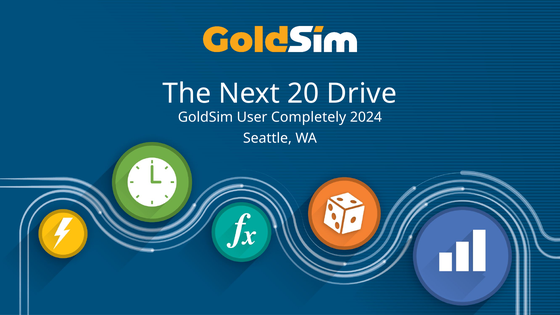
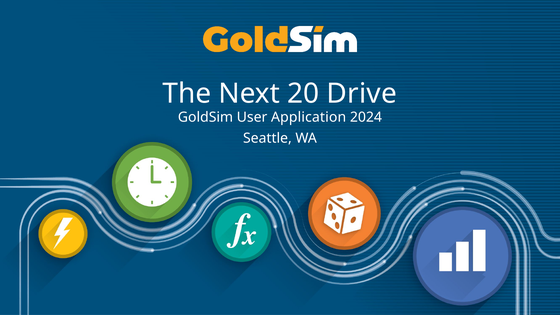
Completely: Completely -> Application
